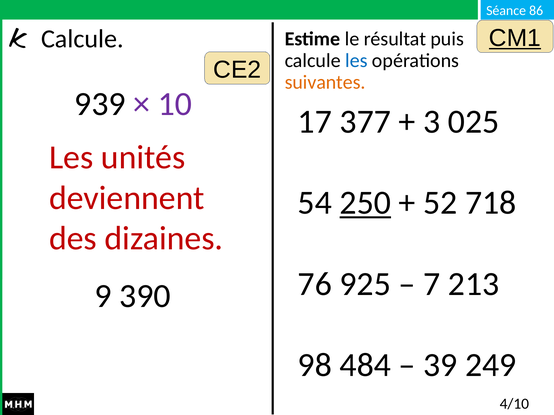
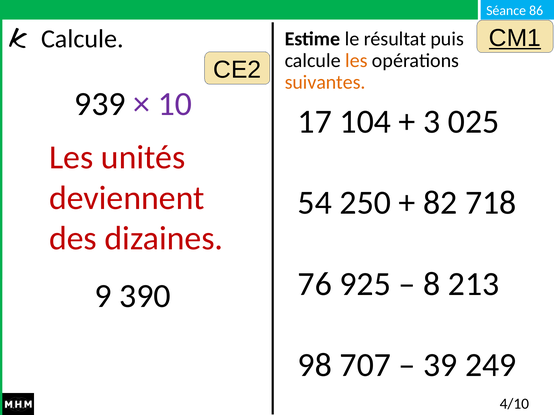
les at (356, 61) colour: blue -> orange
377: 377 -> 104
250 underline: present -> none
52: 52 -> 82
7: 7 -> 8
484: 484 -> 707
